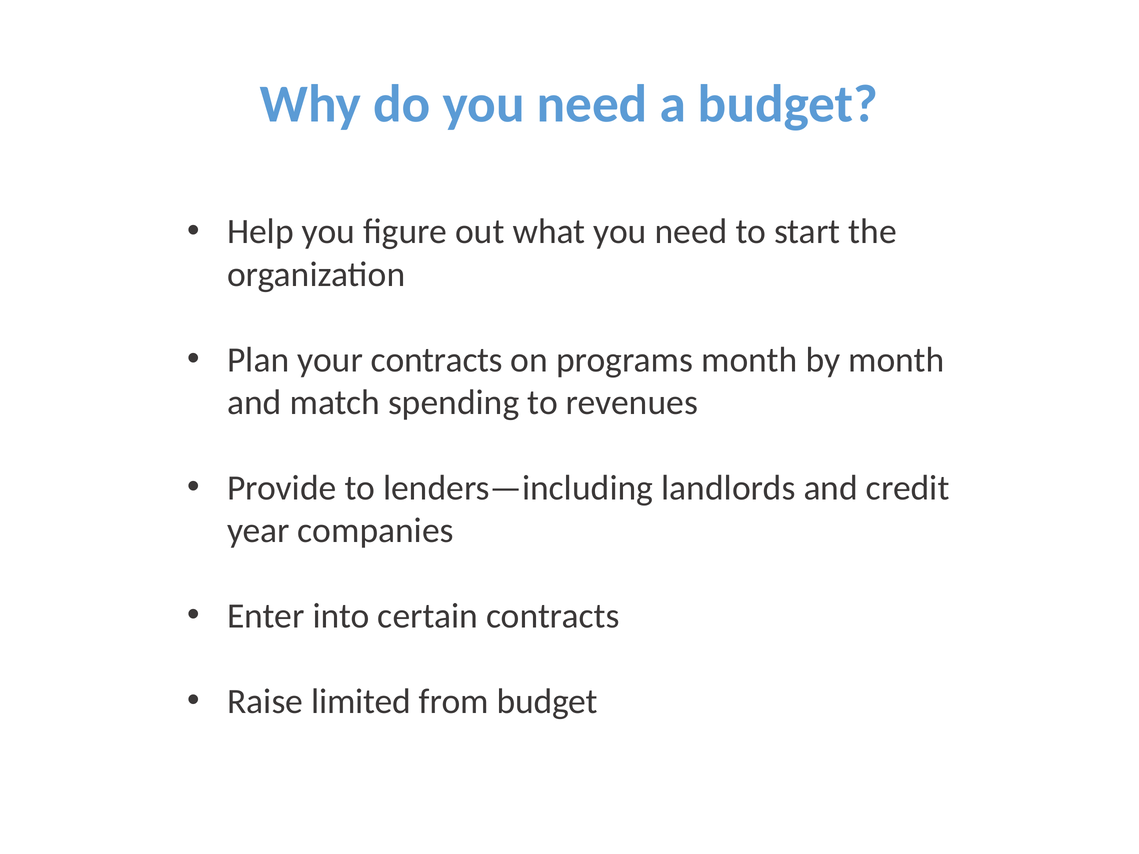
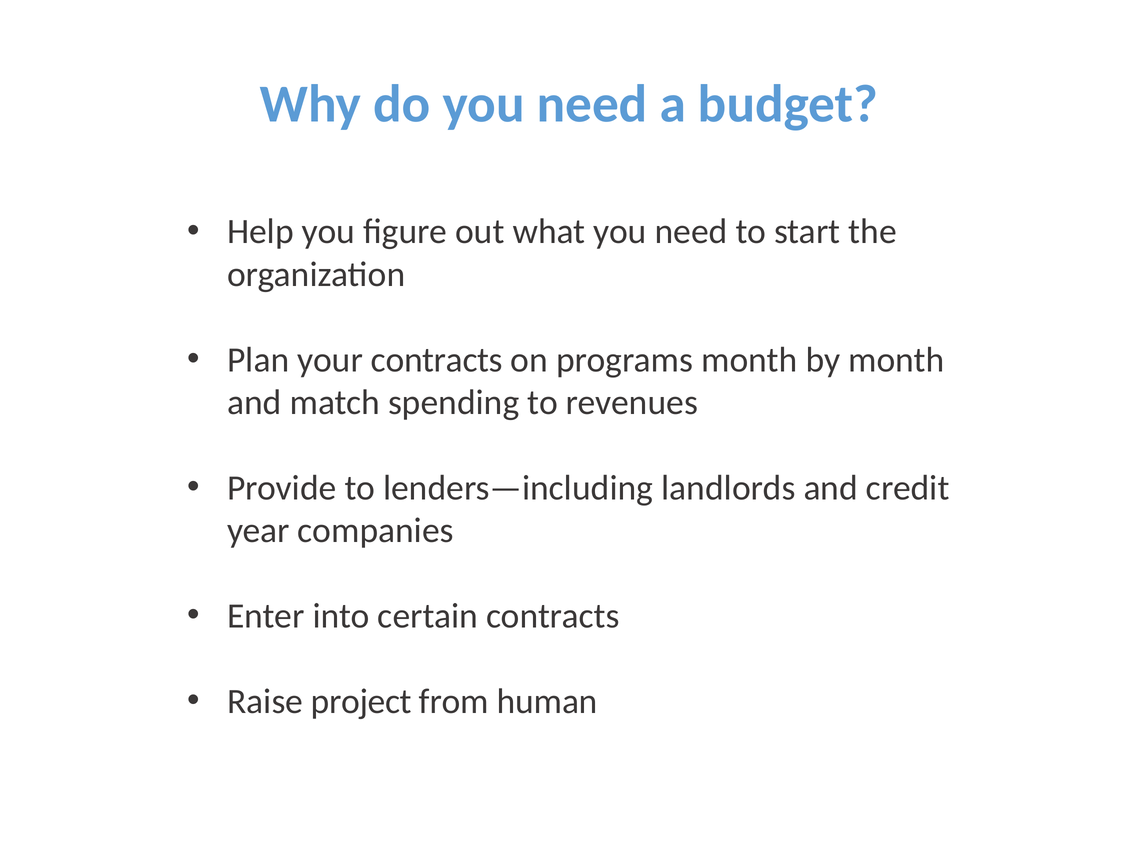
limited: limited -> project
from budget: budget -> human
